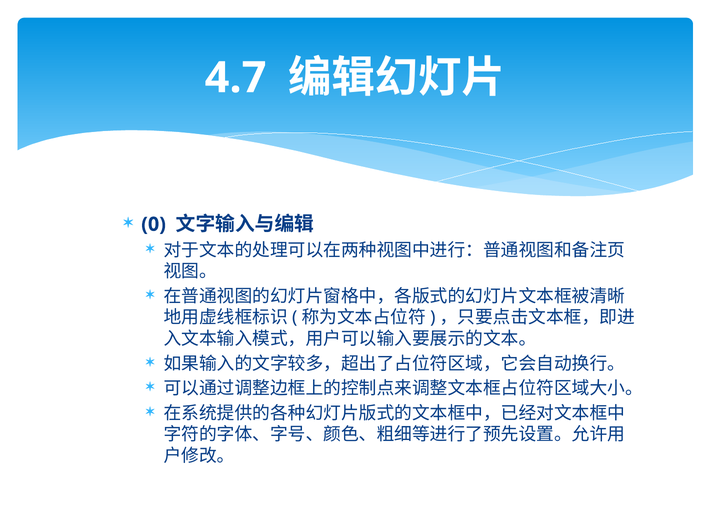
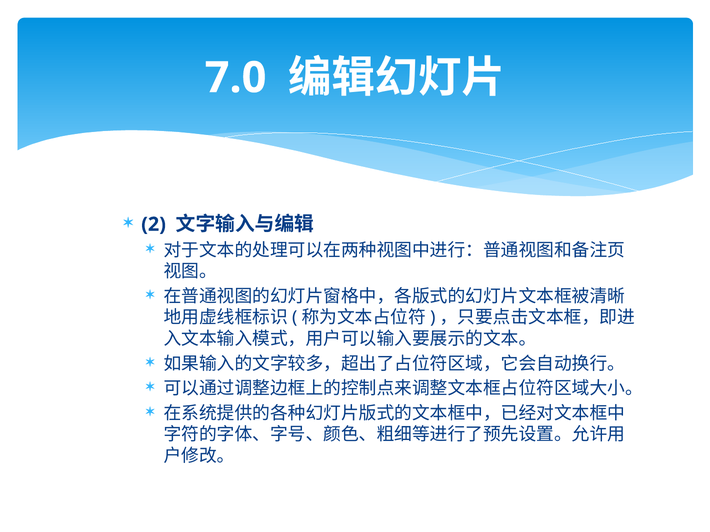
4.7: 4.7 -> 7.0
0: 0 -> 2
